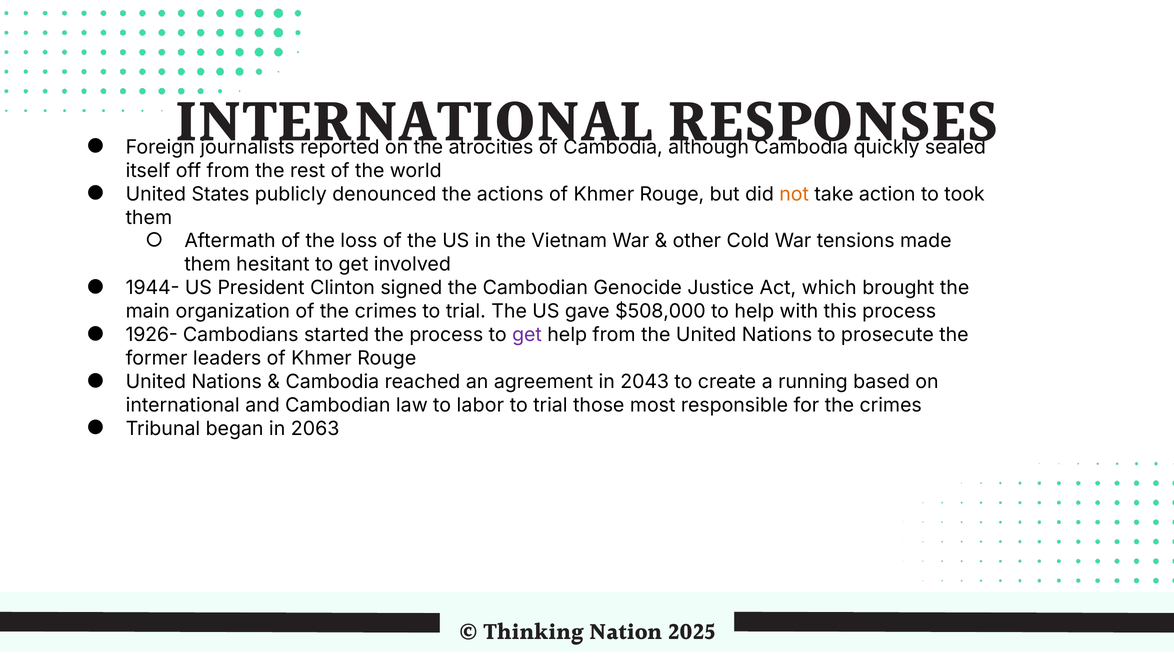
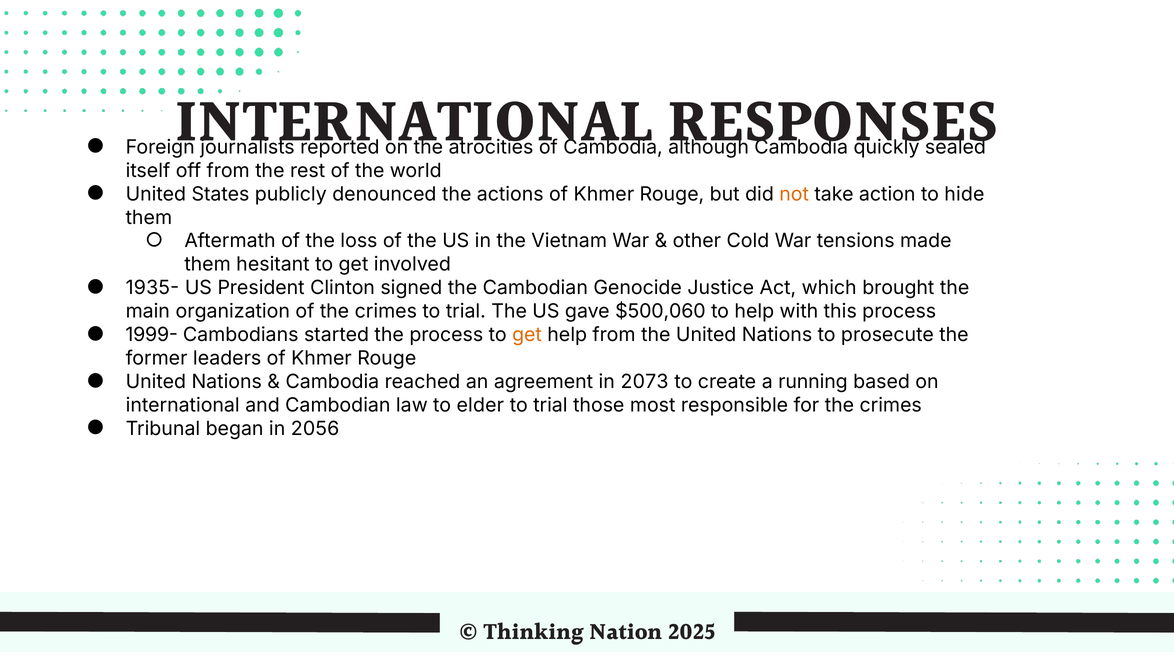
took: took -> hide
1944-: 1944- -> 1935-
$508,000: $508,000 -> $500,060
1926-: 1926- -> 1999-
get at (527, 335) colour: purple -> orange
2043: 2043 -> 2073
labor: labor -> elder
2063: 2063 -> 2056
